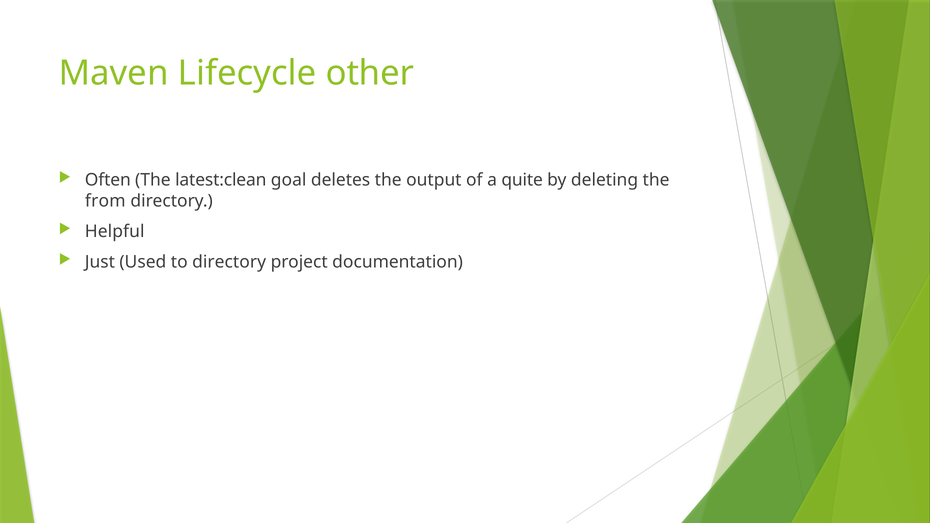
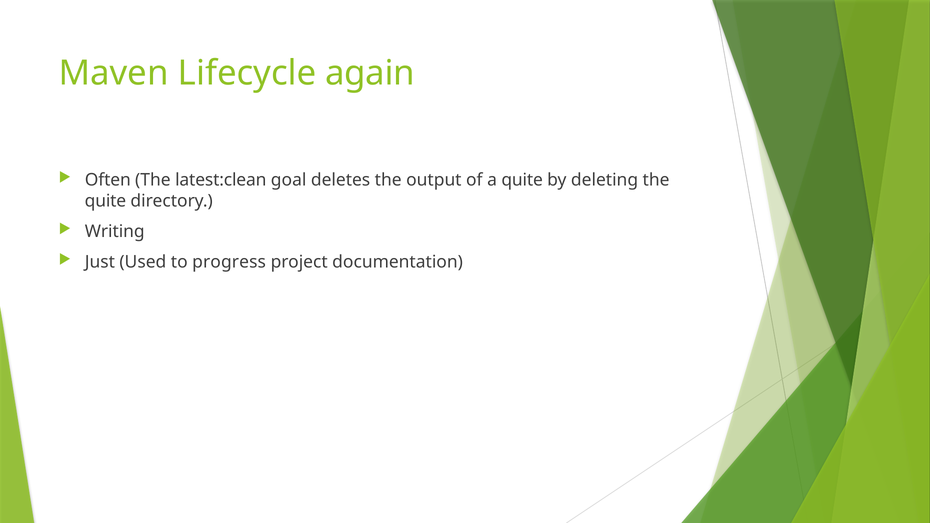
other: other -> again
from at (105, 201): from -> quite
Helpful: Helpful -> Writing
to directory: directory -> progress
